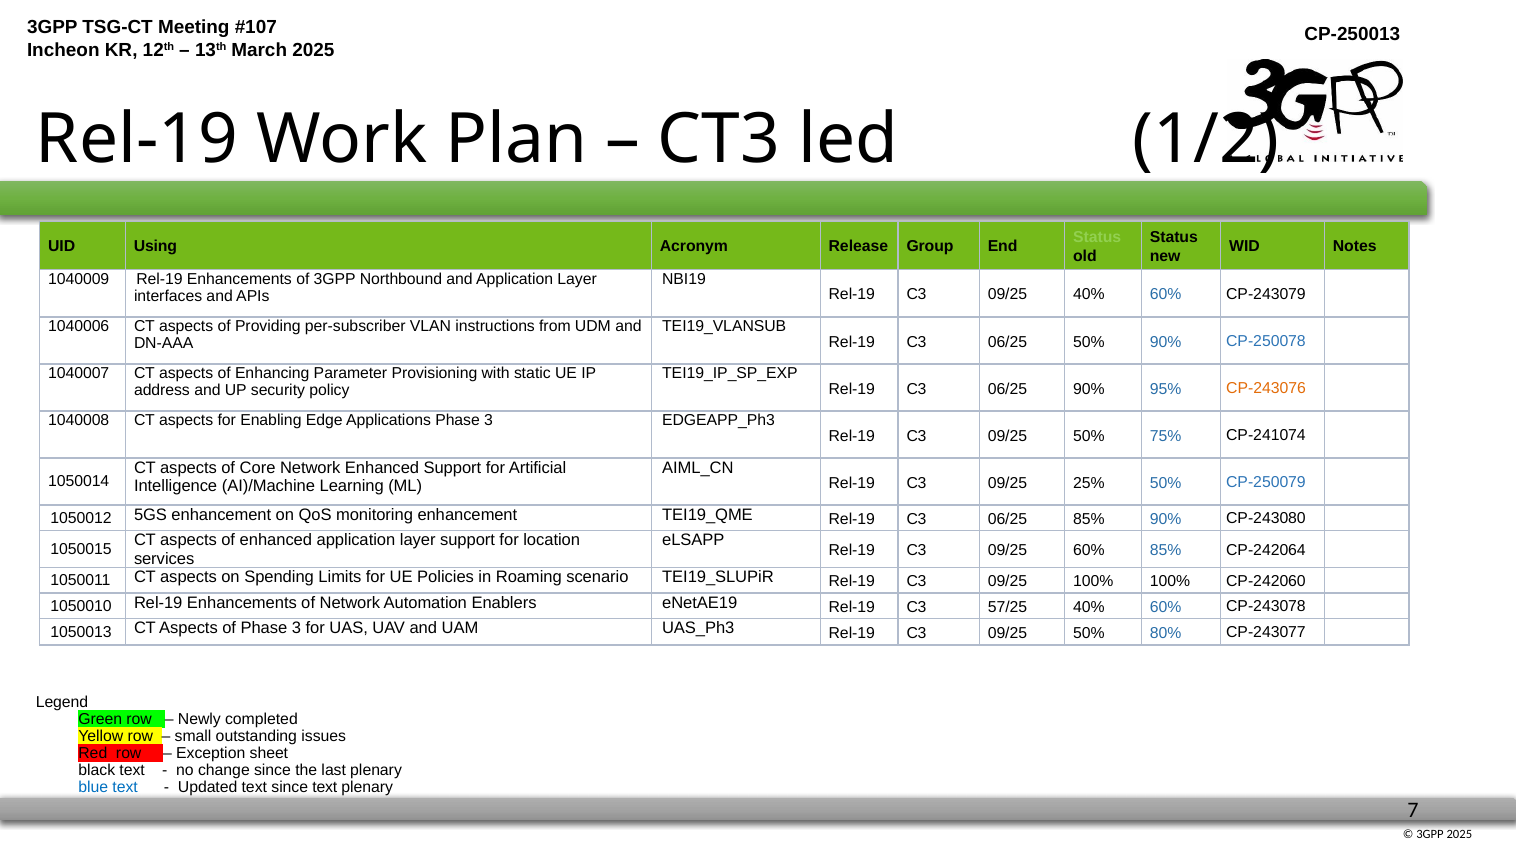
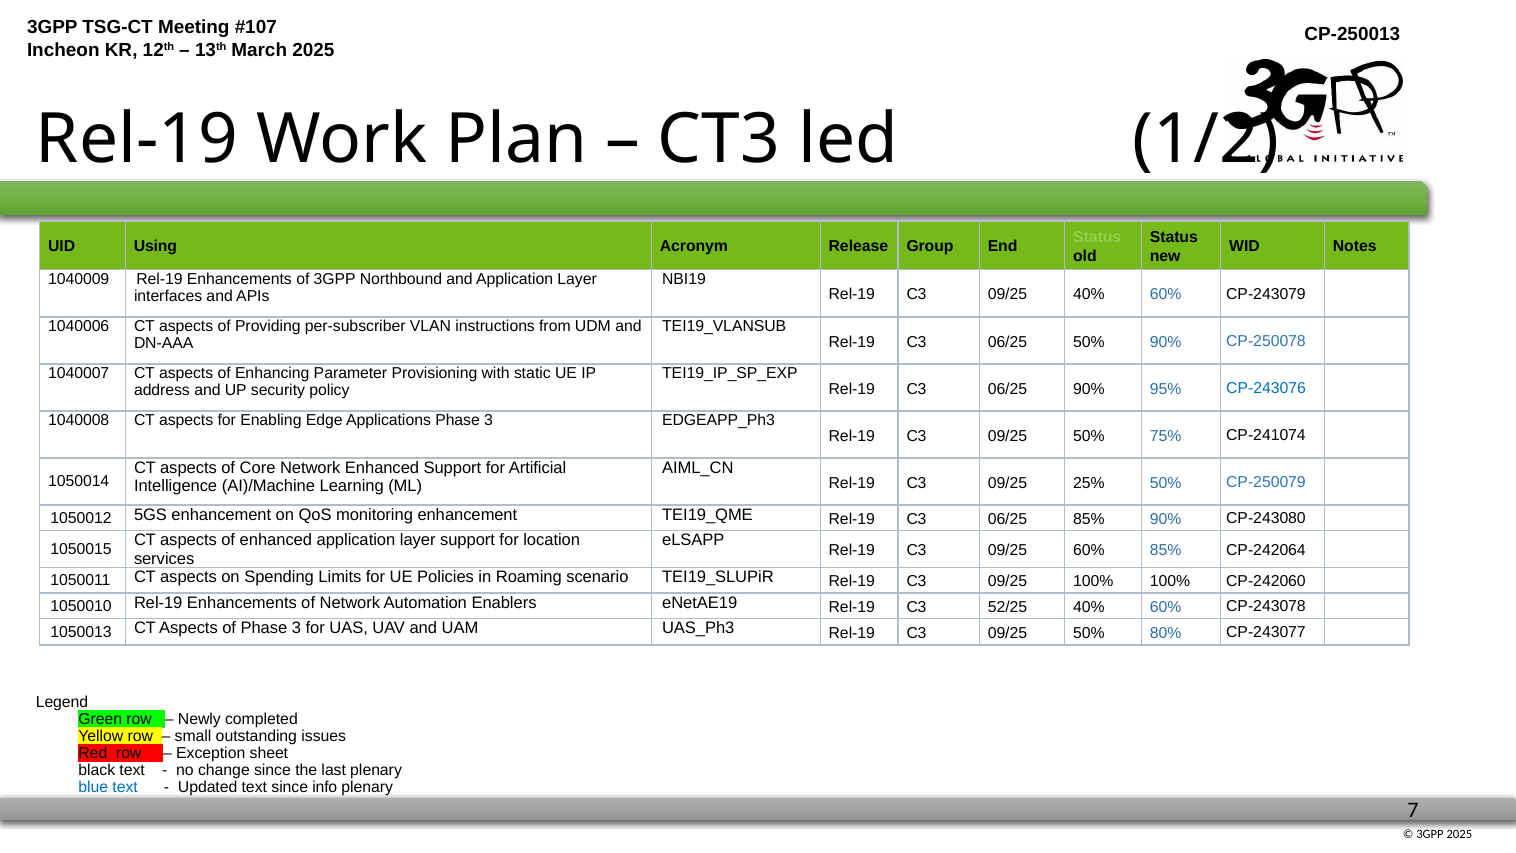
CP-243076 colour: orange -> blue
57/25: 57/25 -> 52/25
since text: text -> info
